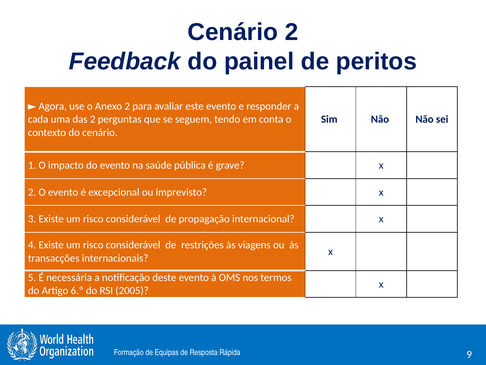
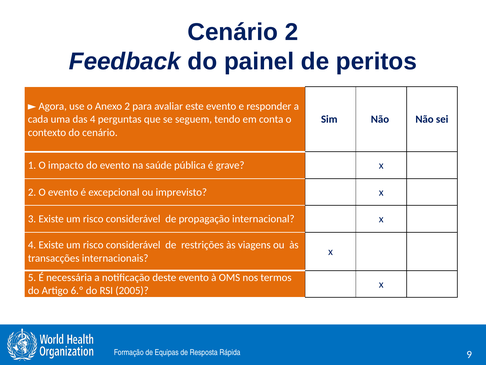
das 2: 2 -> 4
